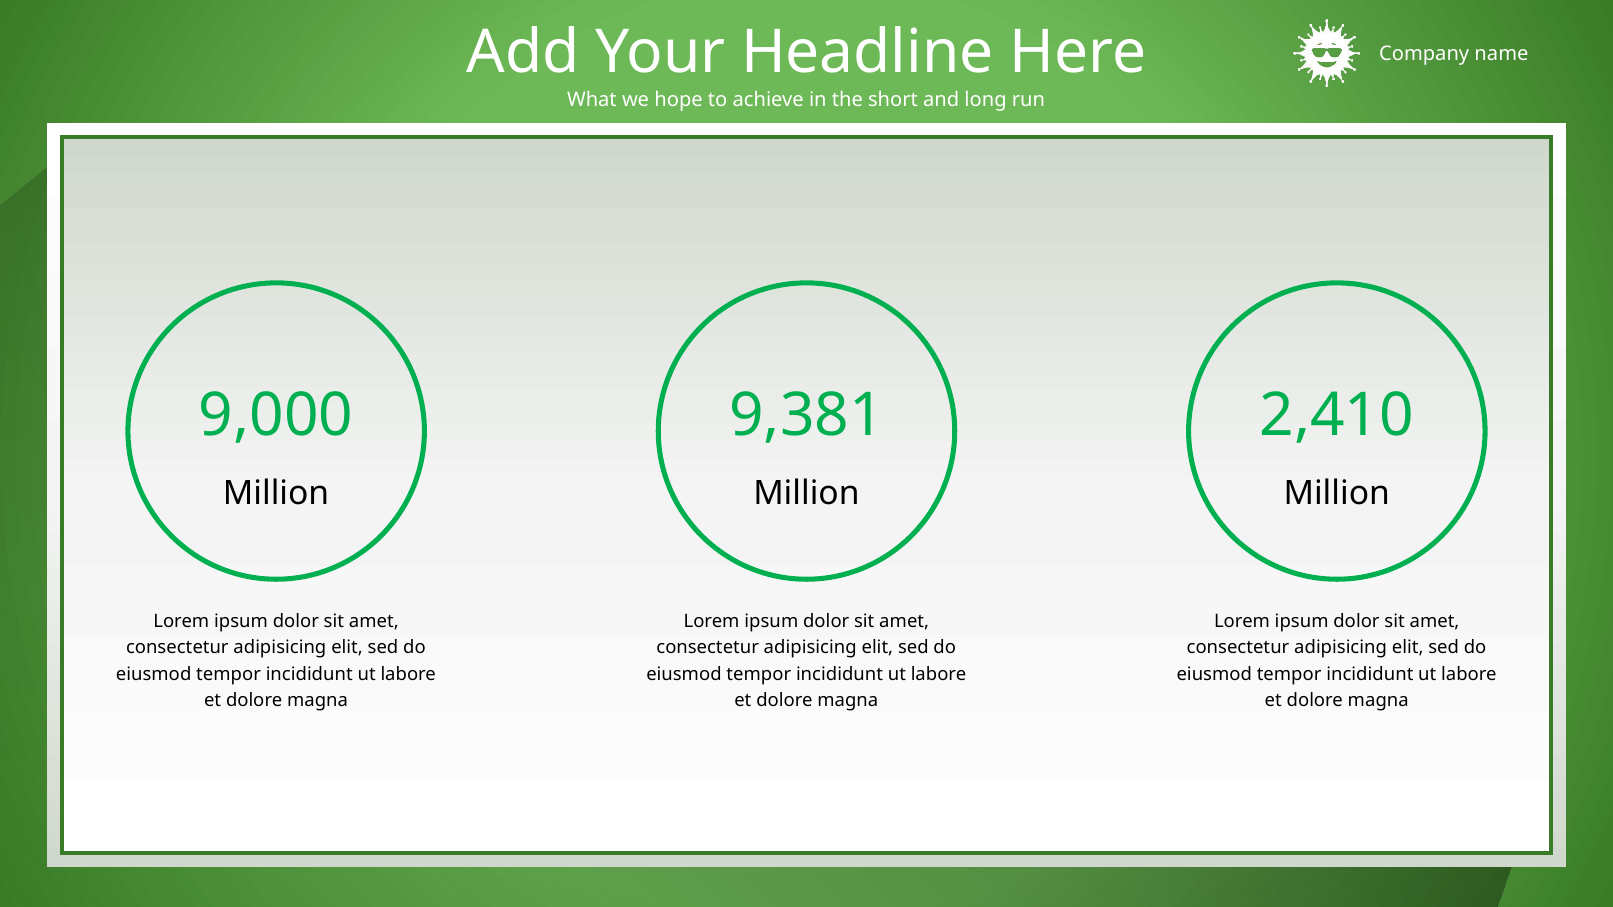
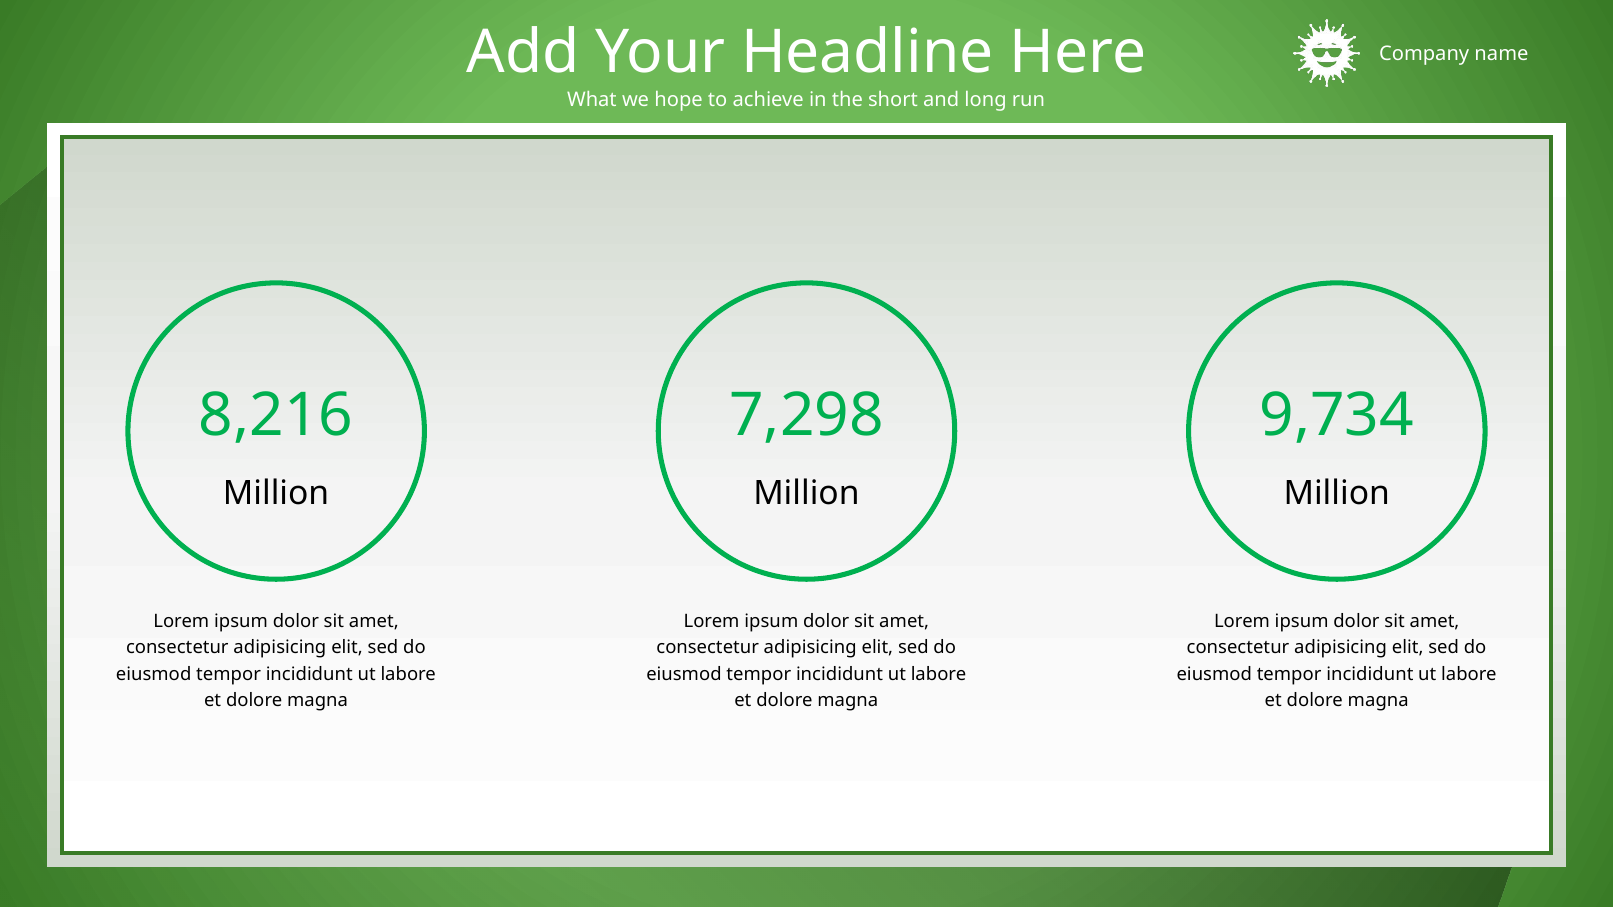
9,000: 9,000 -> 8,216
9,381: 9,381 -> 7,298
2,410: 2,410 -> 9,734
